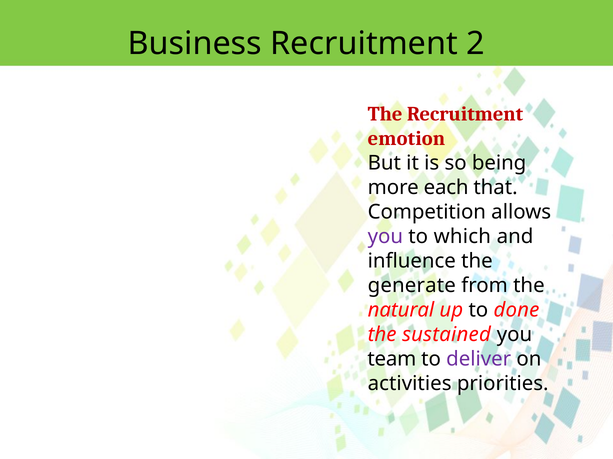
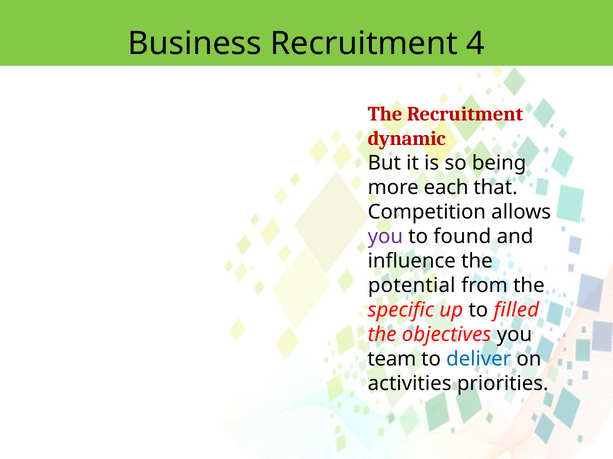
2: 2 -> 4
emotion: emotion -> dynamic
which: which -> found
generate: generate -> potential
natural: natural -> specific
done: done -> filled
sustained: sustained -> objectives
deliver colour: purple -> blue
